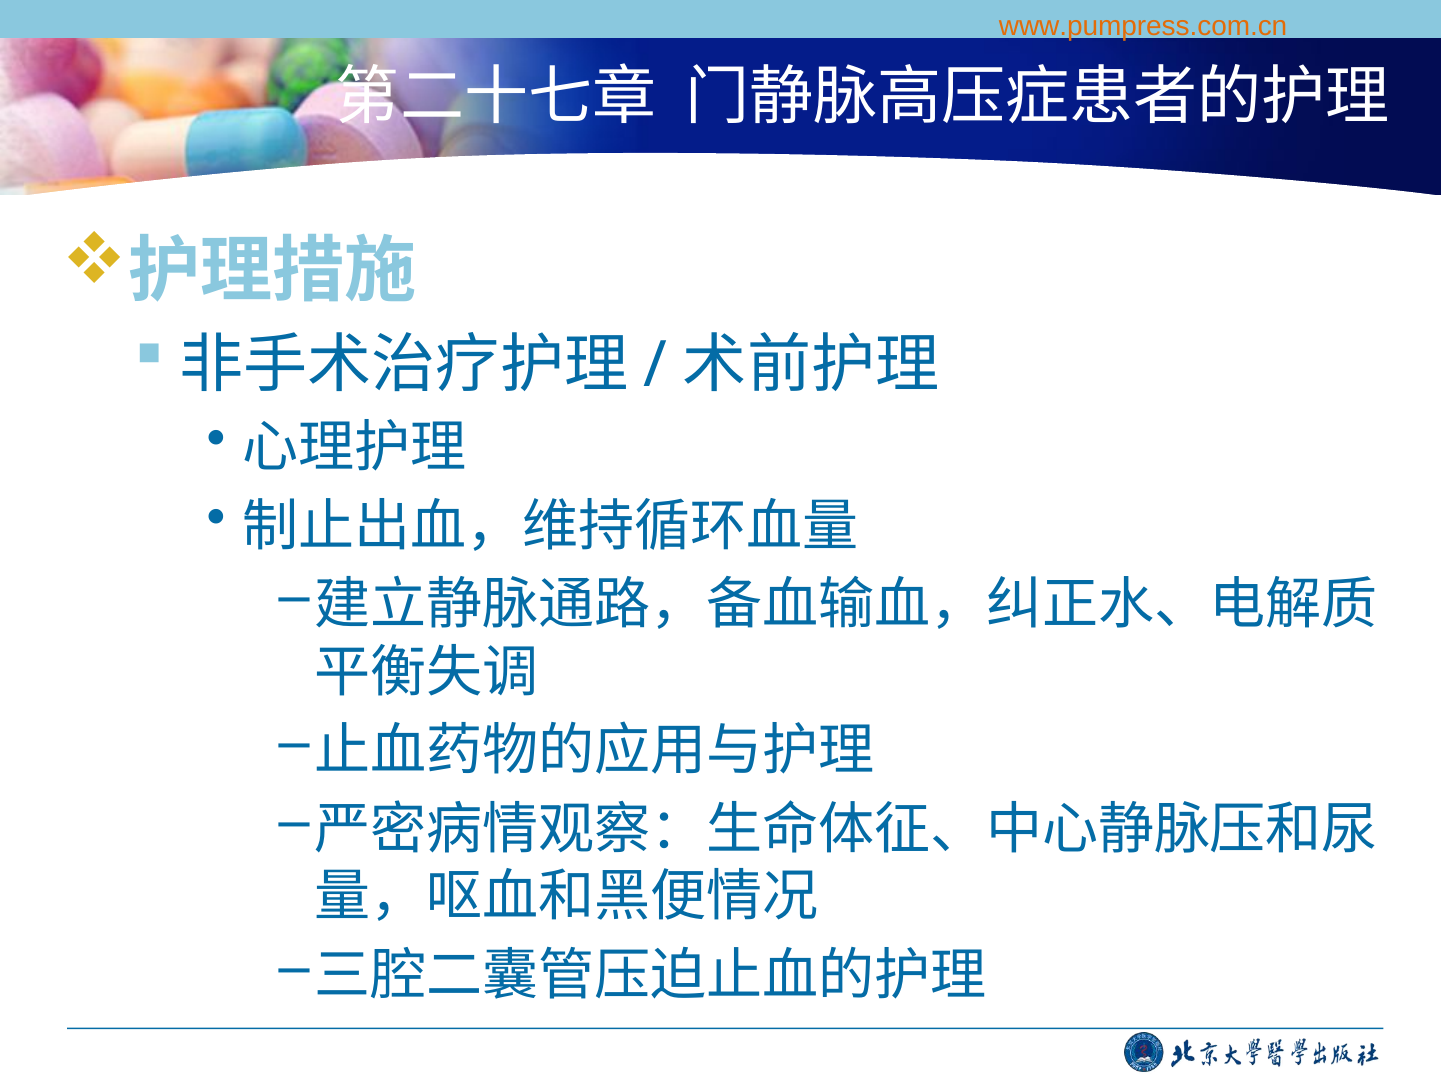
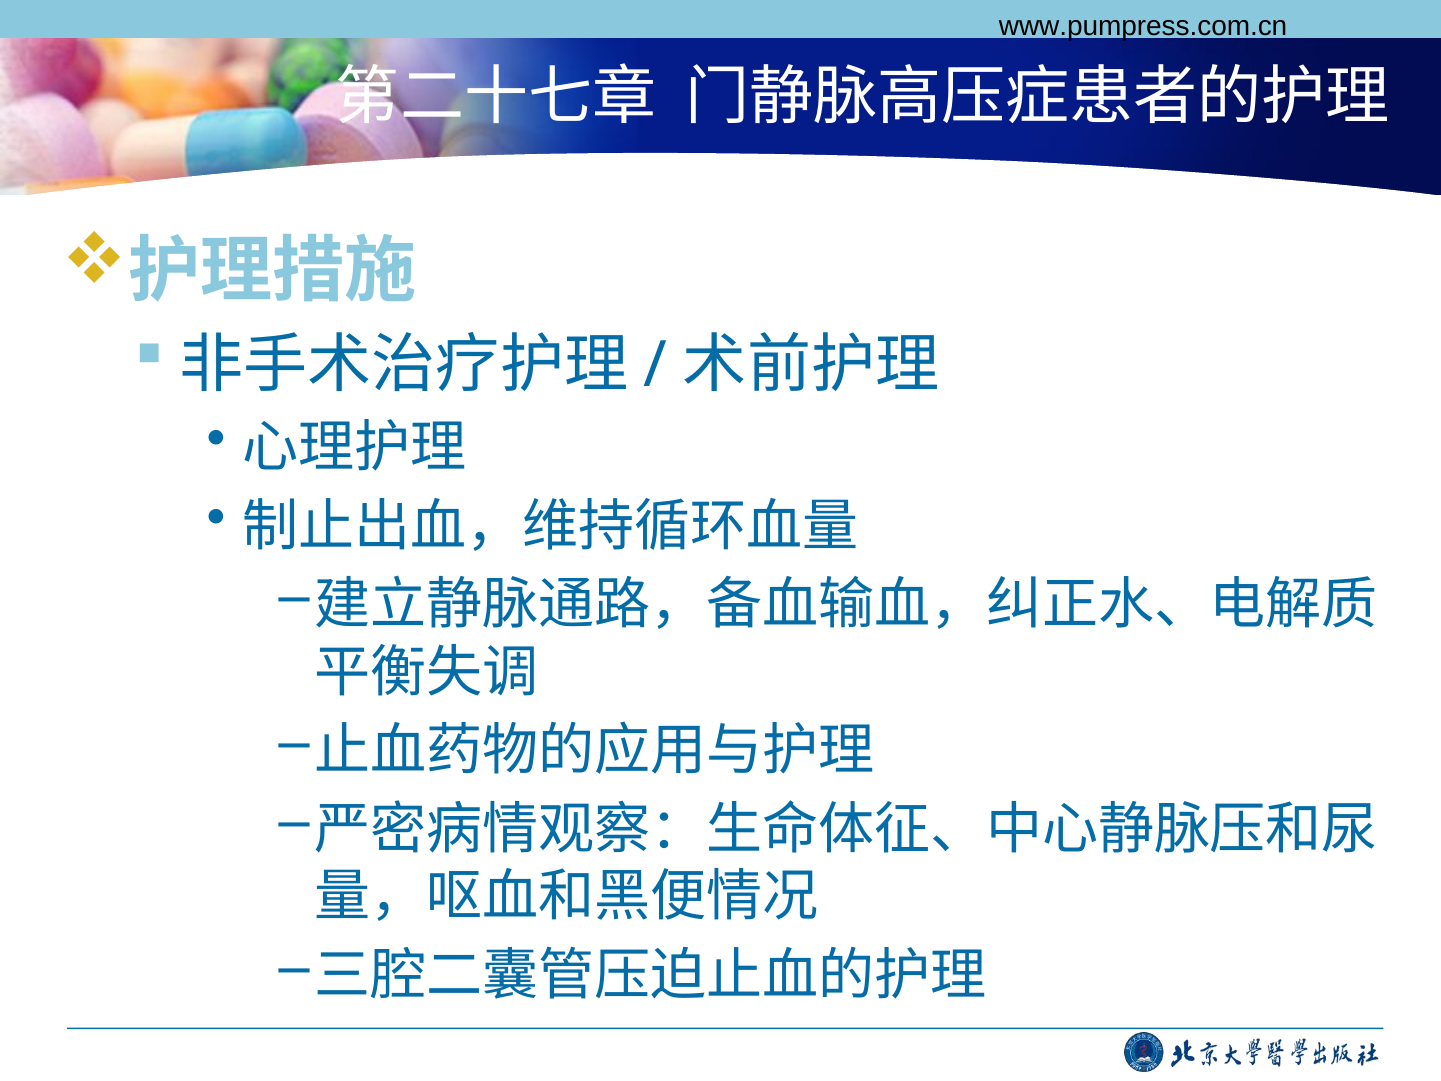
www.pumpress.com.cn colour: orange -> black
